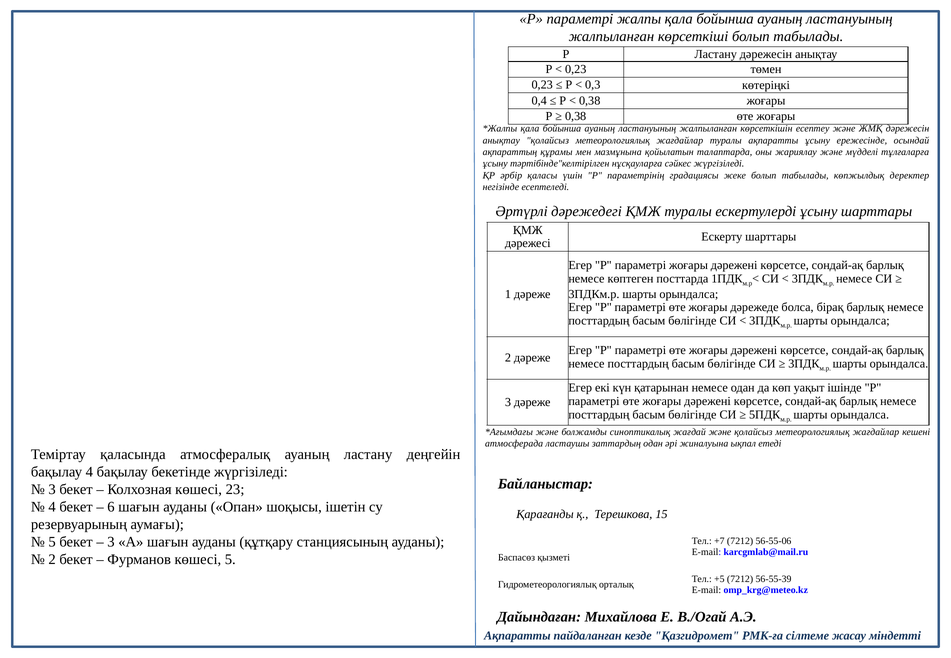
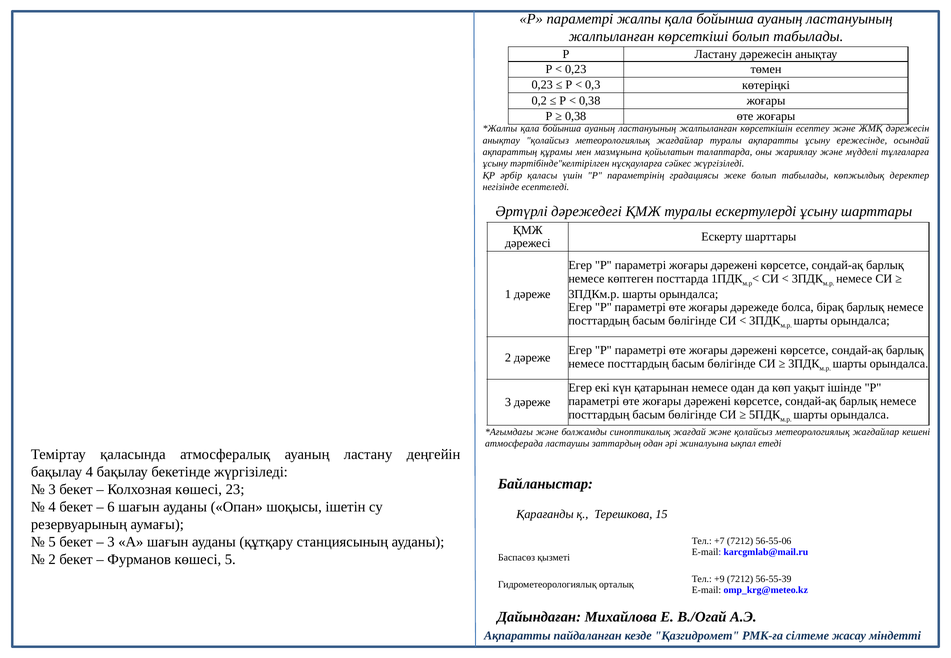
0,4: 0,4 -> 0,2
+5: +5 -> +9
